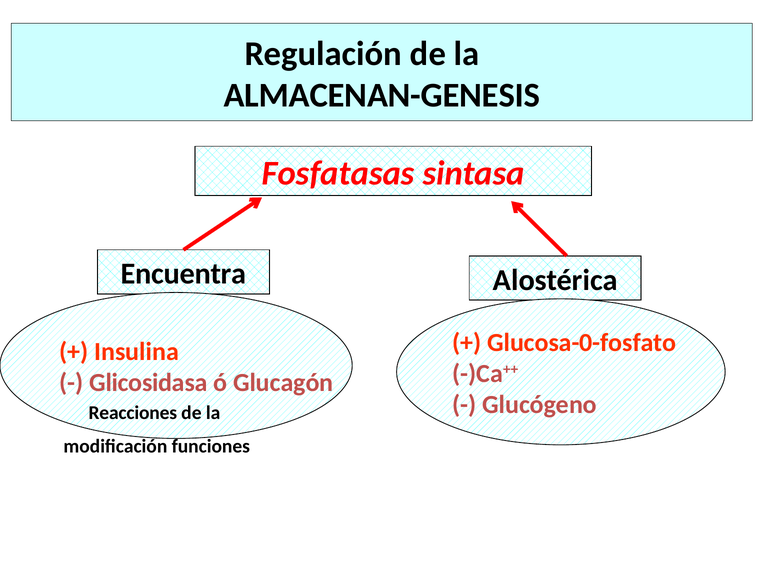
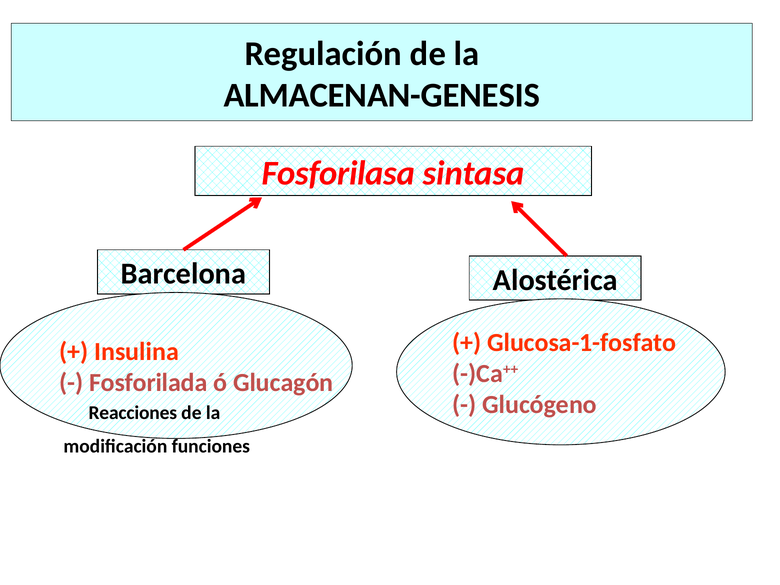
Fosfatasas: Fosfatasas -> Fosforilasa
Encuentra: Encuentra -> Barcelona
Glucosa-0-fosfato: Glucosa-0-fosfato -> Glucosa-1-fosfato
Glicosidasa: Glicosidasa -> Fosforilada
